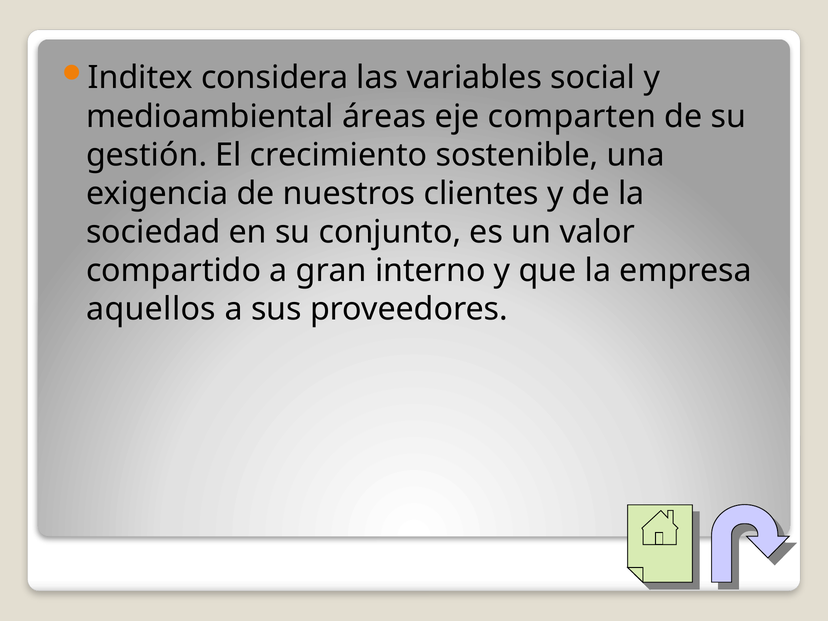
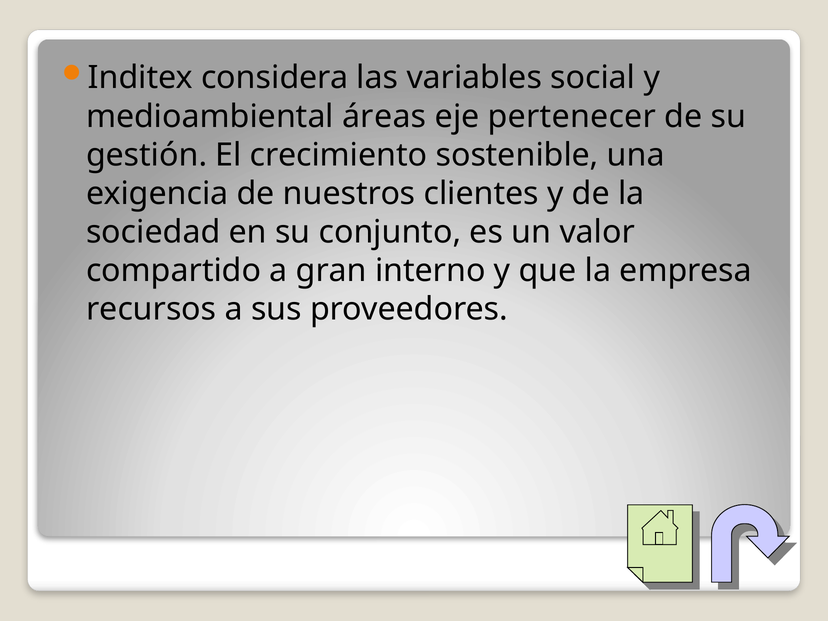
comparten: comparten -> pertenecer
aquellos: aquellos -> recursos
